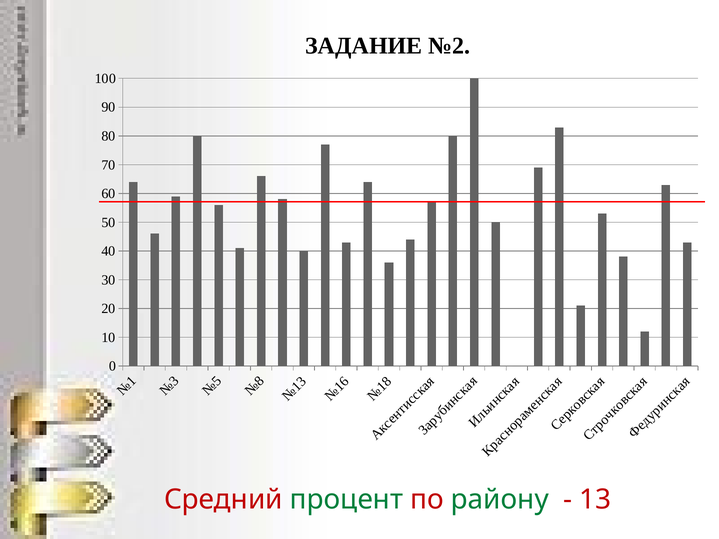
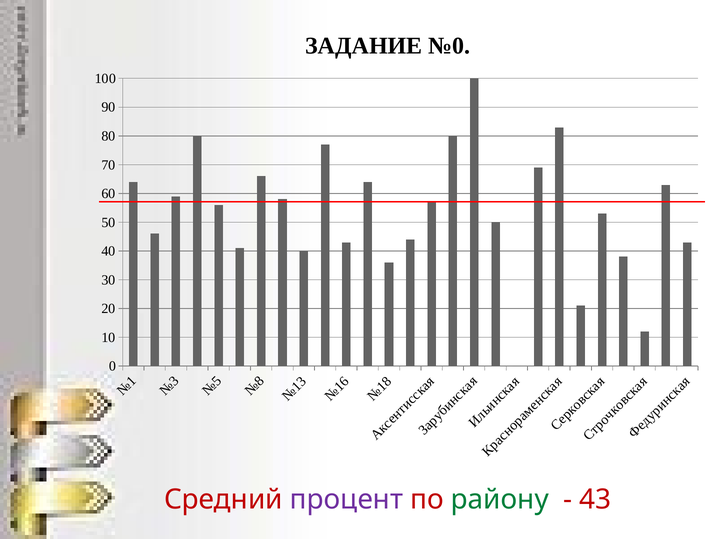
№2: №2 -> №0
процент colour: green -> purple
13: 13 -> 43
